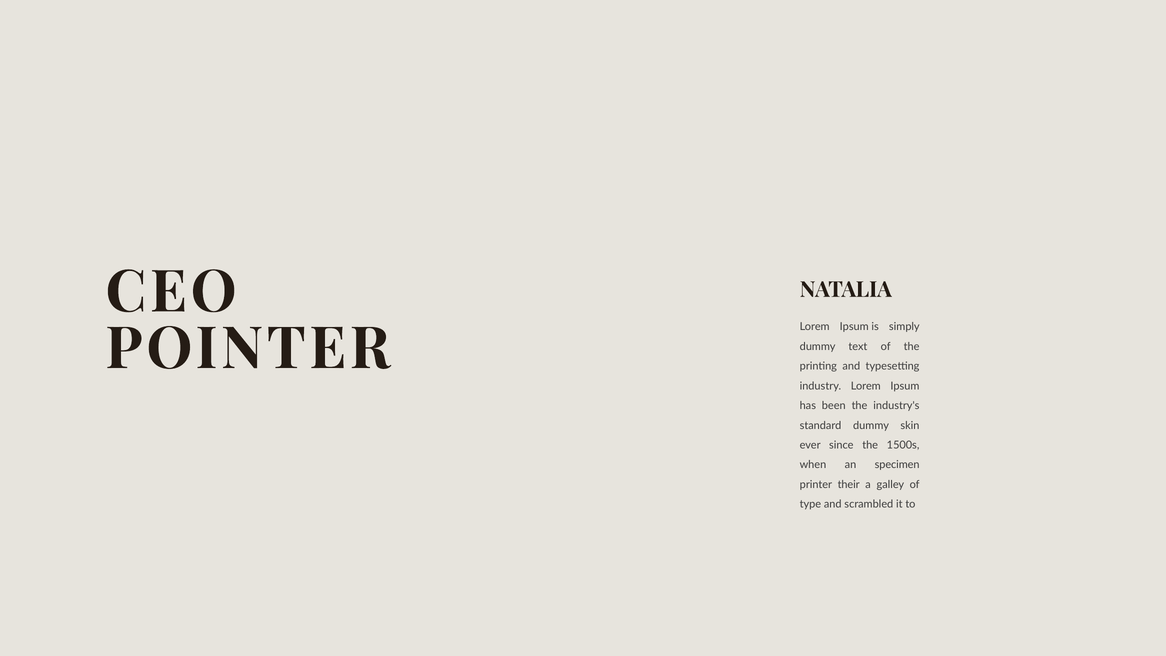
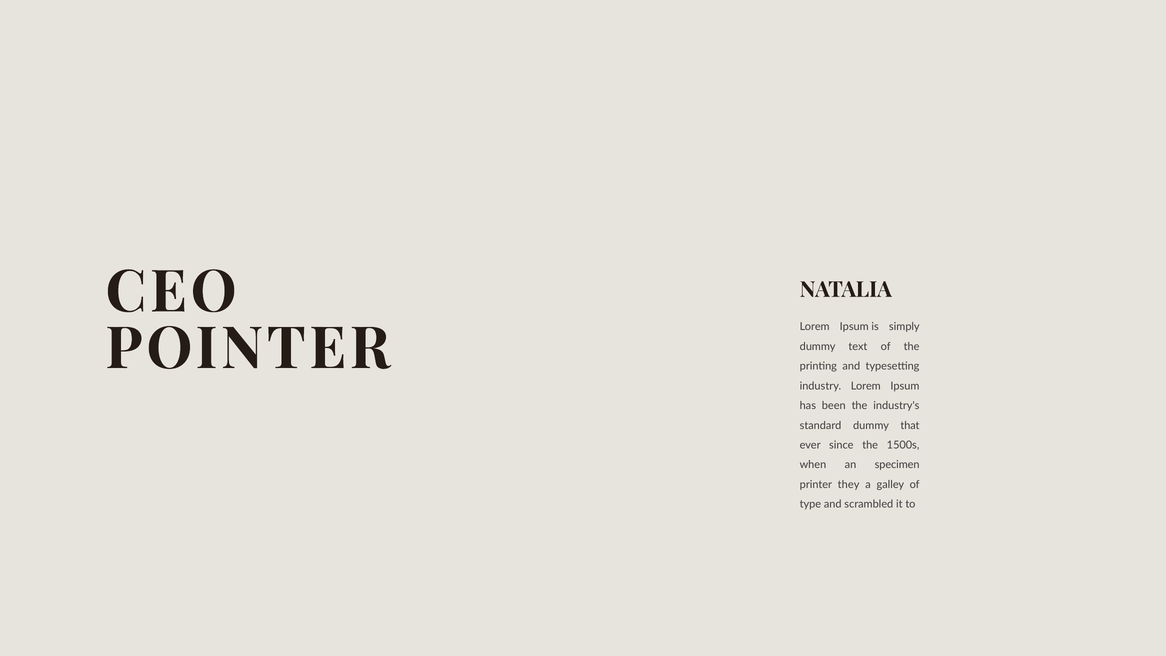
skin: skin -> that
their: their -> they
